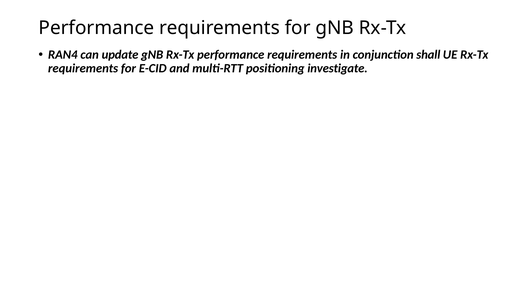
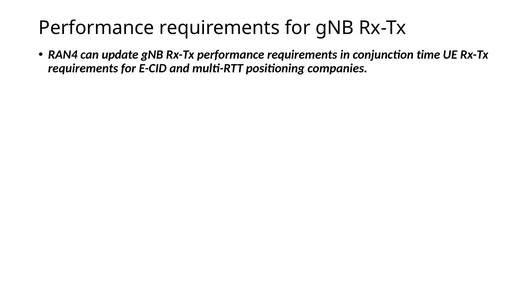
shall: shall -> time
investigate: investigate -> companies
